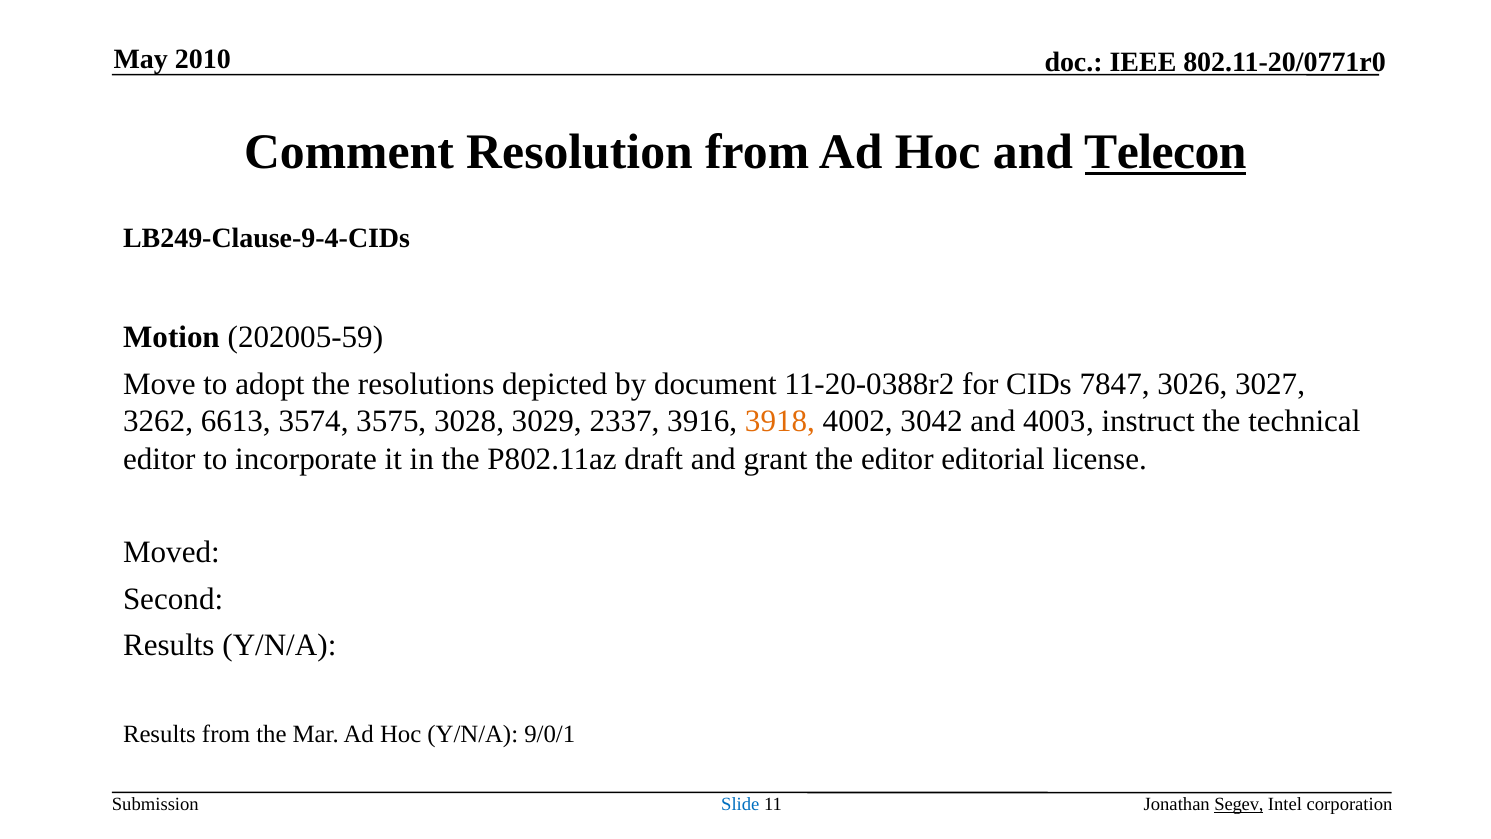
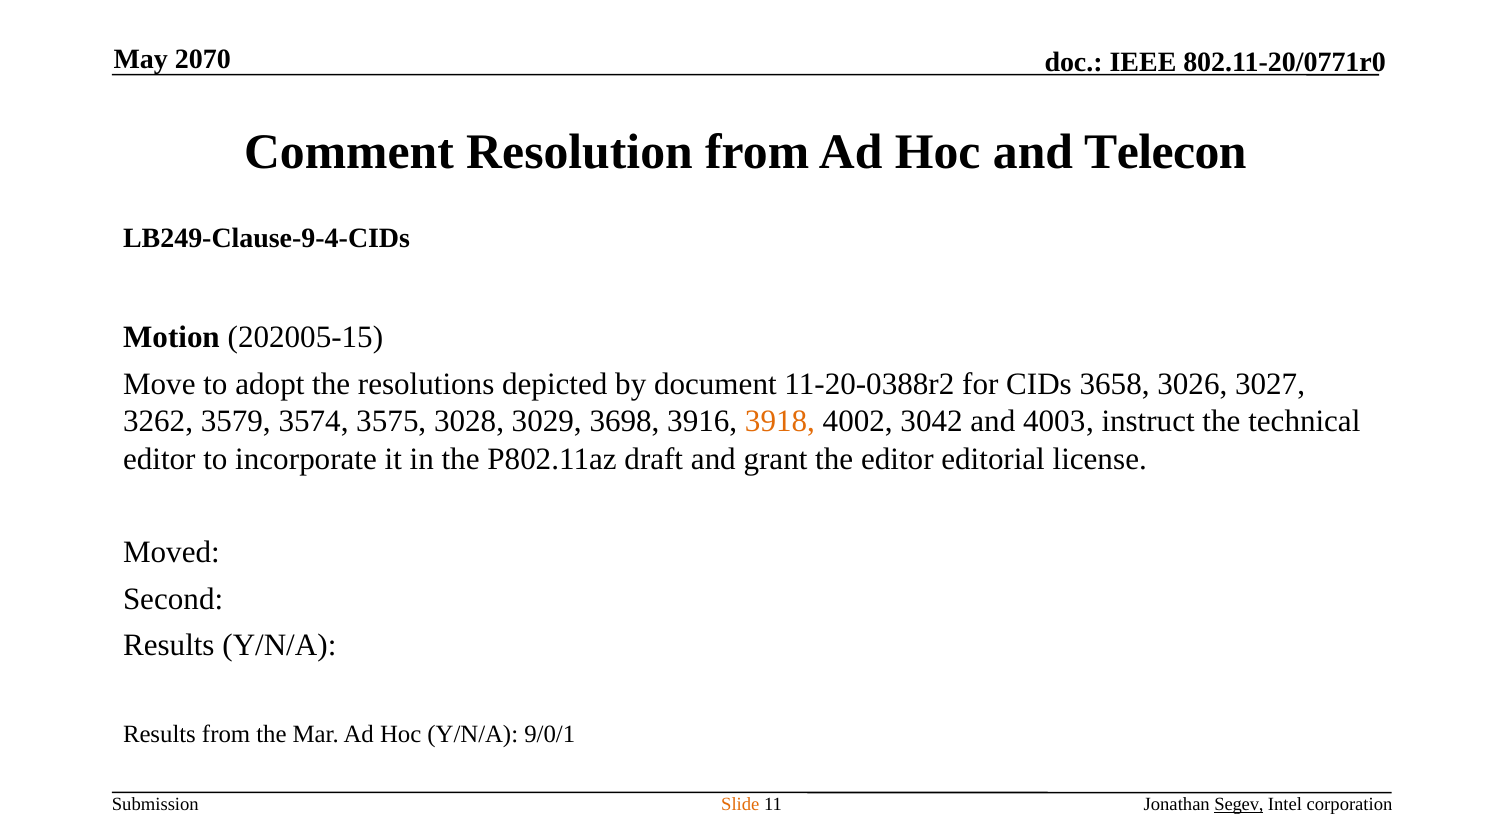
2010: 2010 -> 2070
Telecon underline: present -> none
202005-59: 202005-59 -> 202005-15
7847: 7847 -> 3658
6613: 6613 -> 3579
2337: 2337 -> 3698
Slide colour: blue -> orange
